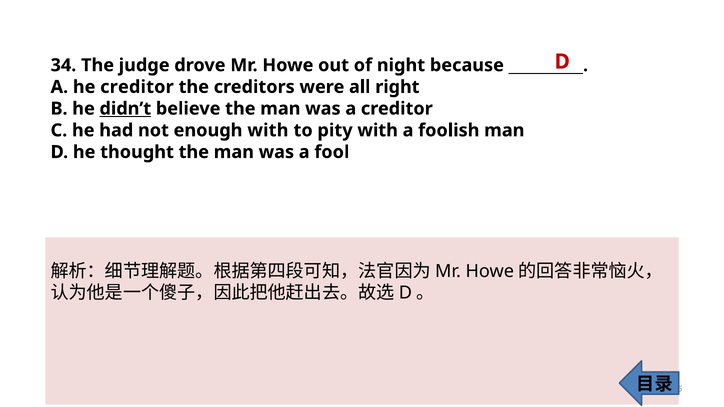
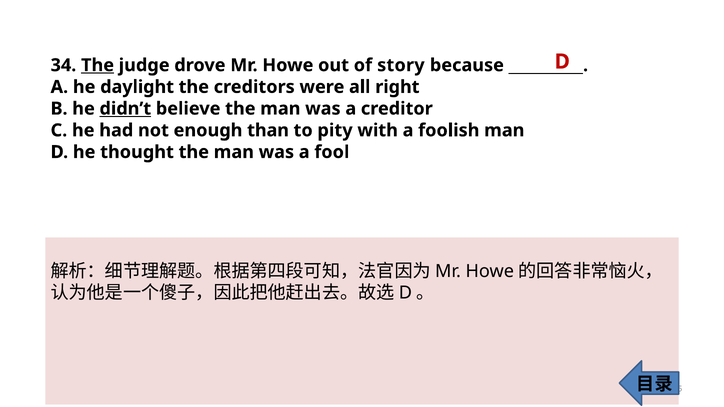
The at (98, 65) underline: none -> present
night: night -> story
he creditor: creditor -> daylight
enough with: with -> than
